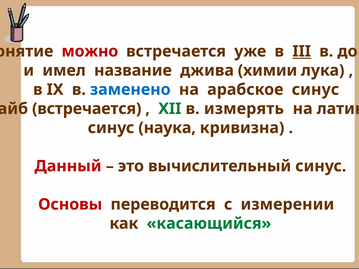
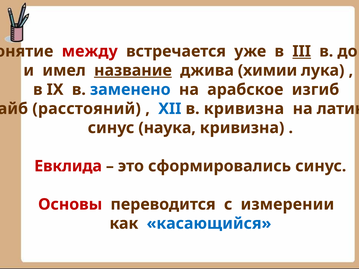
можно: можно -> между
название underline: none -> present
арабское синус: синус -> изгиб
встречается at (87, 109): встречается -> расстояний
XII colour: green -> blue
в измерять: измерять -> кривизна
Данный: Данный -> Евклида
вычислительный: вычислительный -> сформировались
касающийся colour: green -> blue
